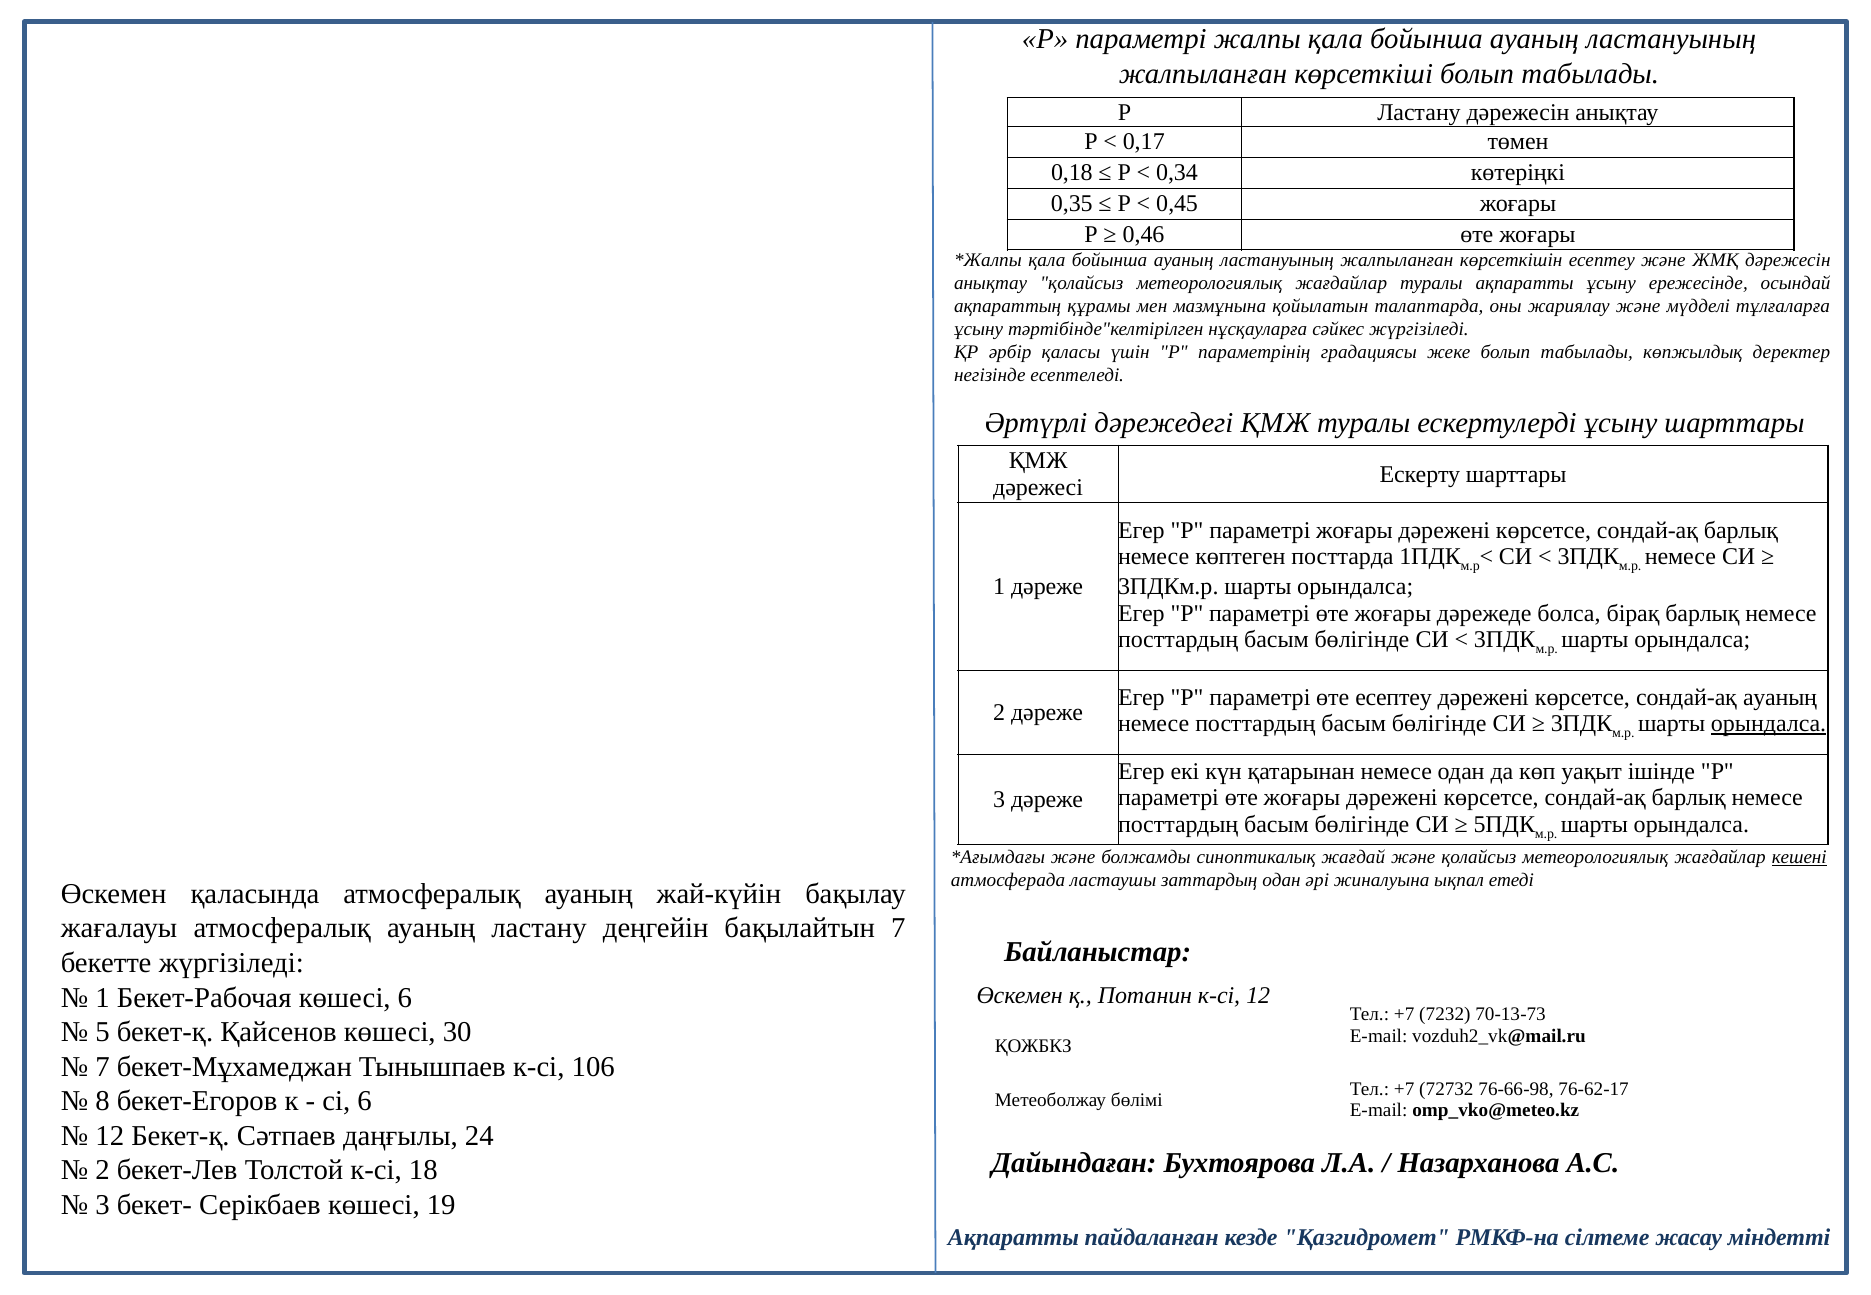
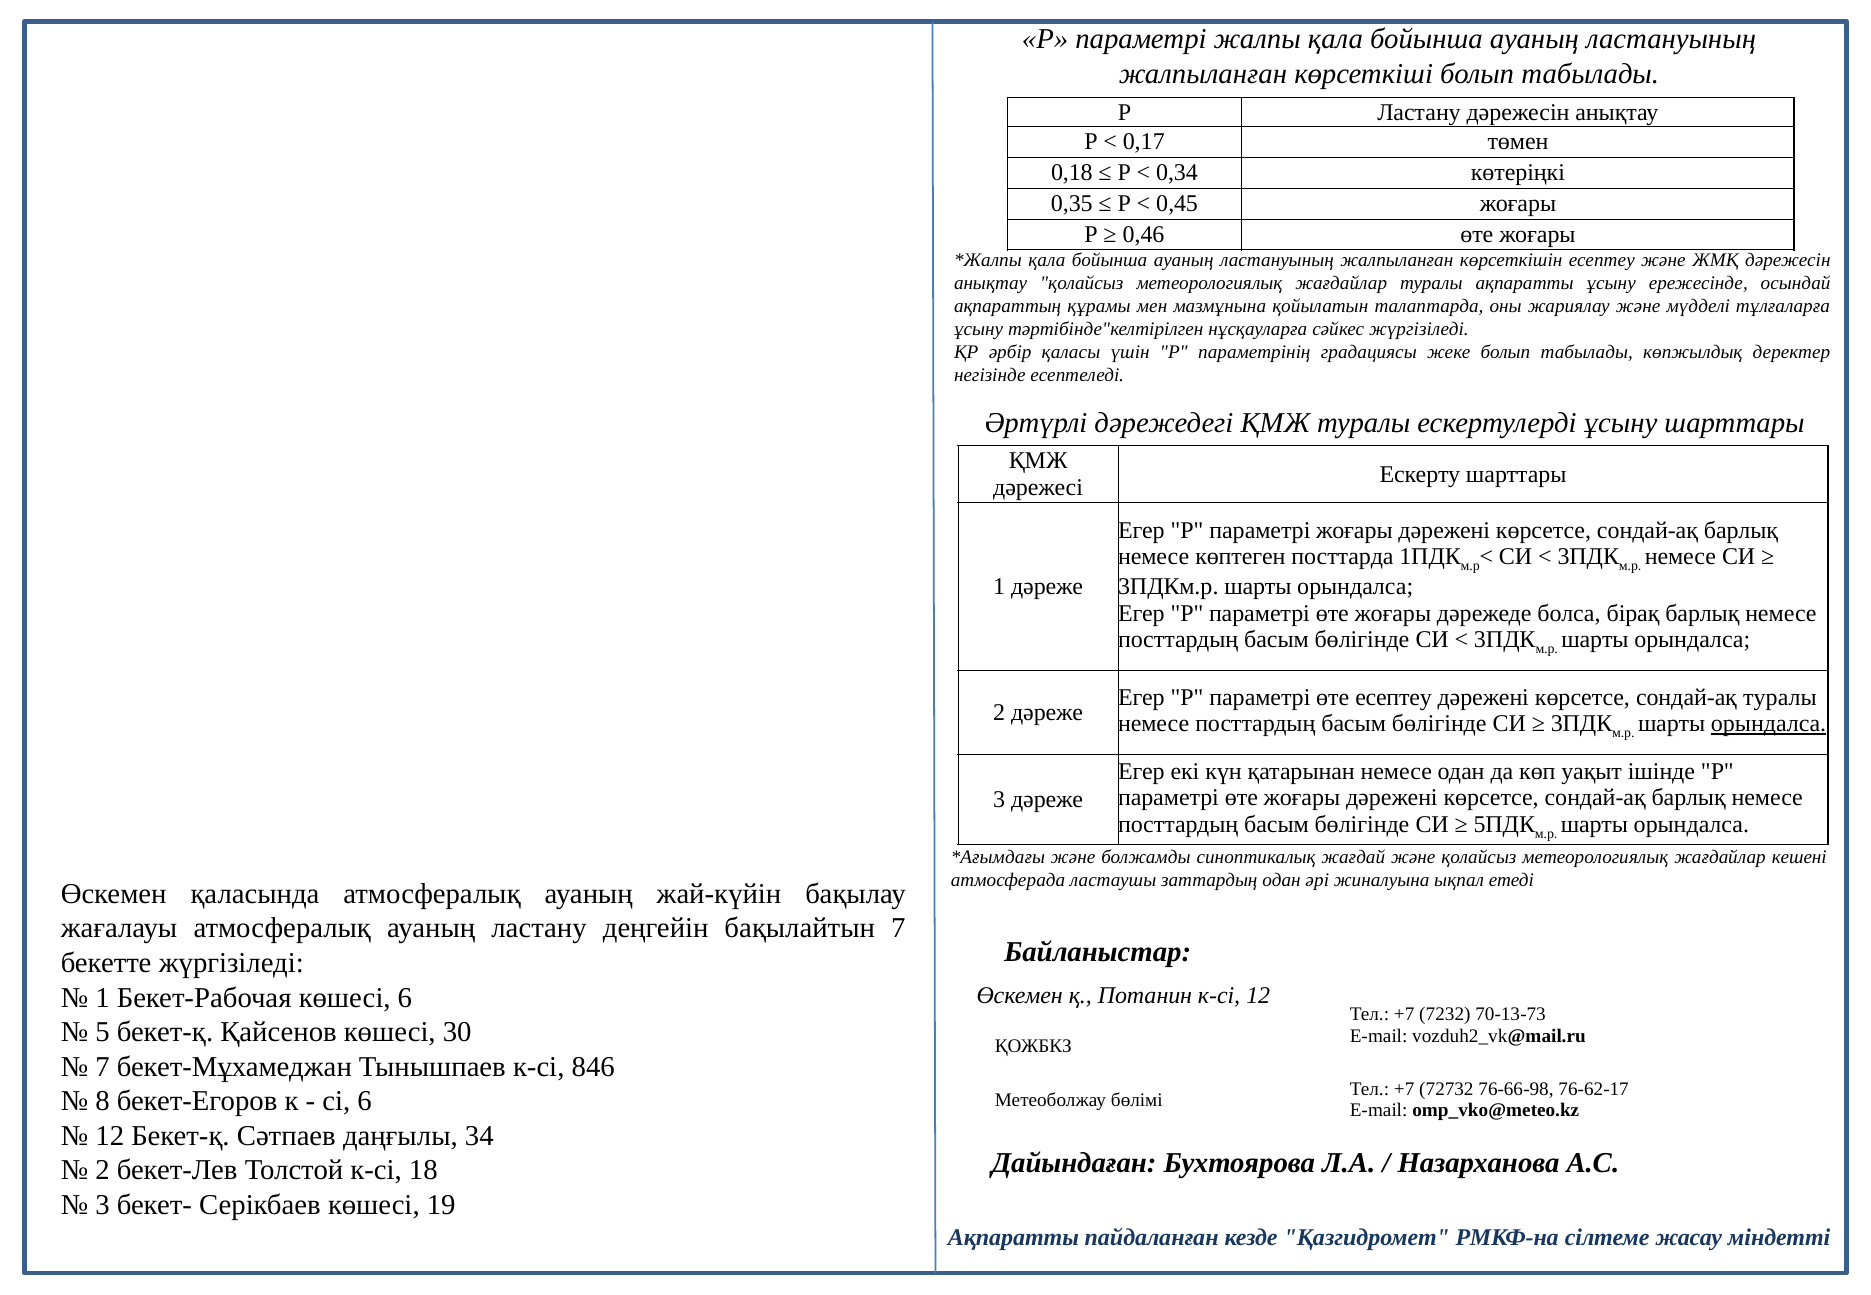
сондай-ақ ауаның: ауаның -> туралы
кешені underline: present -> none
106: 106 -> 846
24: 24 -> 34
